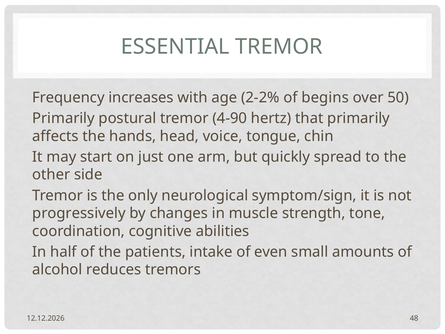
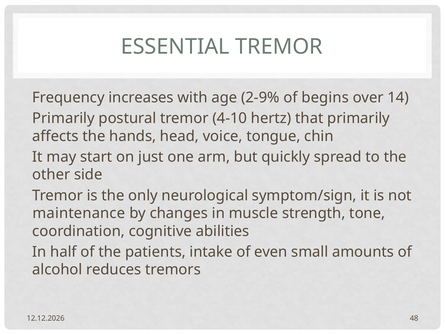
2-2%: 2-2% -> 2-9%
50: 50 -> 14
4-90: 4-90 -> 4-10
progressively: progressively -> maintenance
